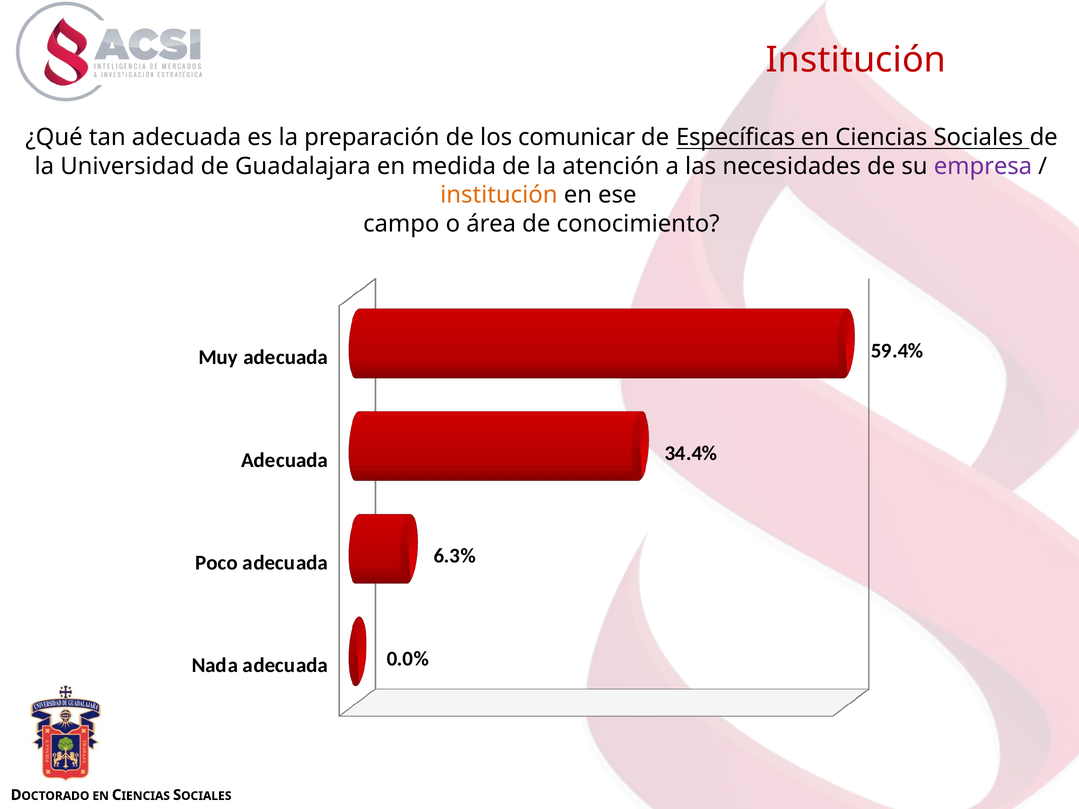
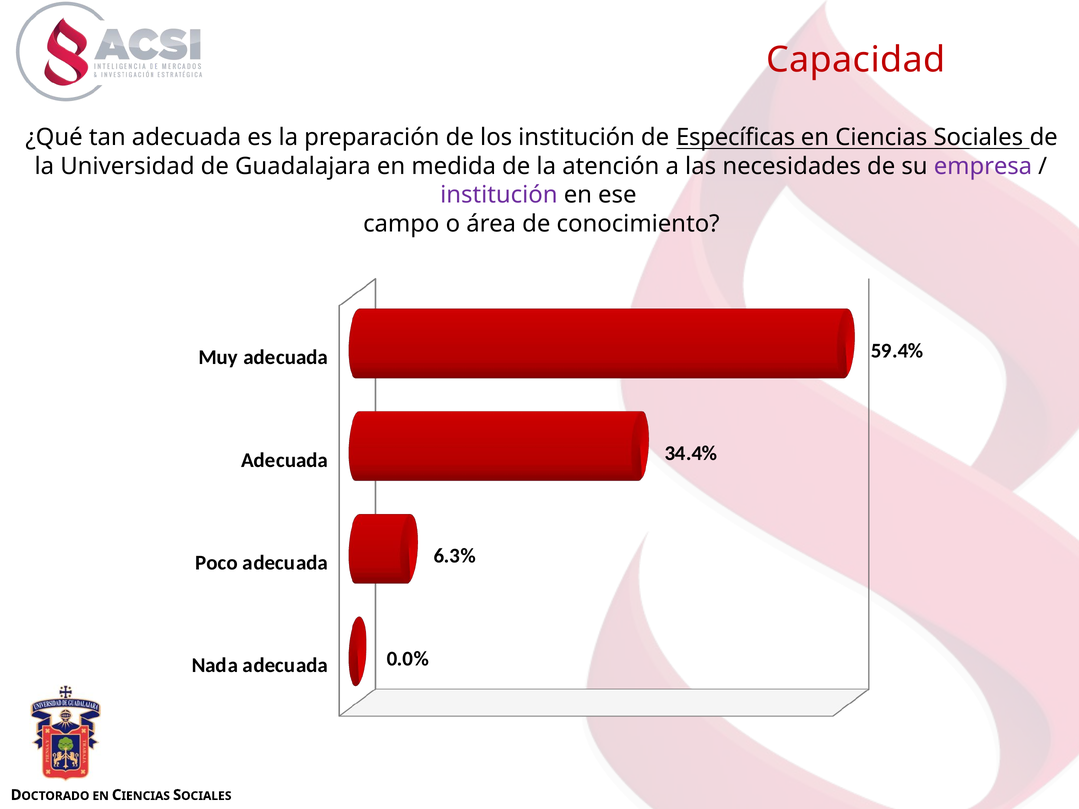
Institución at (856, 60): Institución -> Capacidad
los comunicar: comunicar -> institución
institución at (499, 195) colour: orange -> purple
